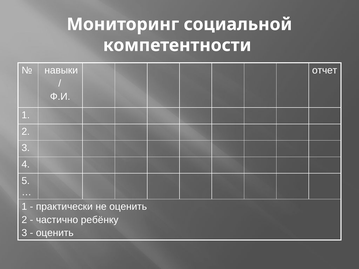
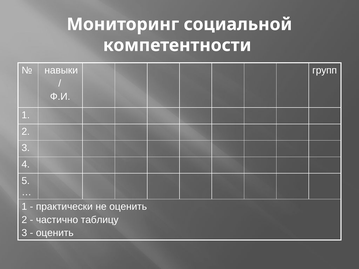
отчет: отчет -> групп
ребёнку: ребёнку -> таблицу
